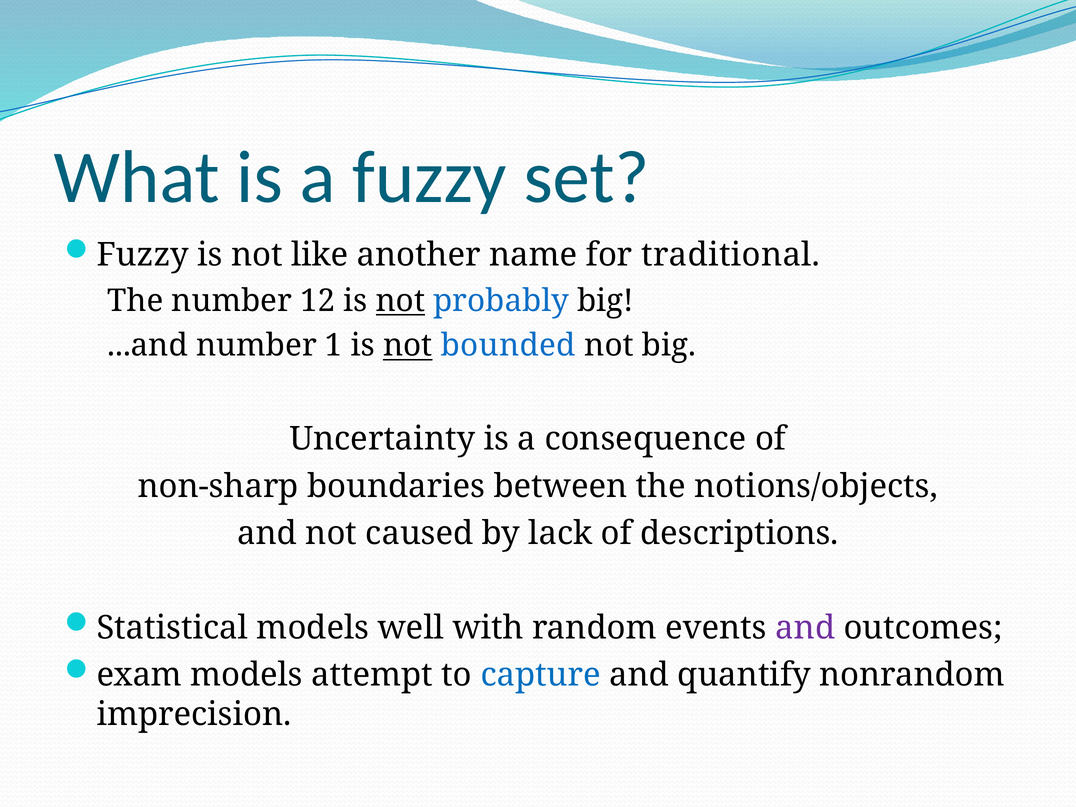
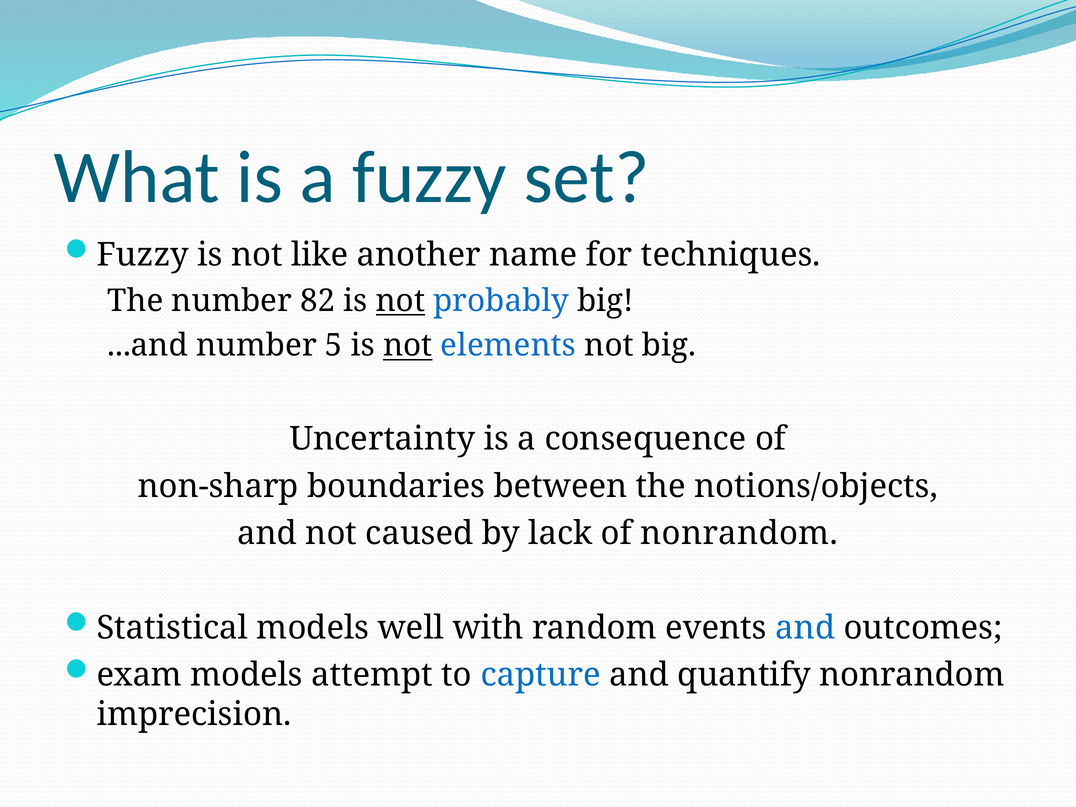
traditional: traditional -> techniques
12: 12 -> 82
1: 1 -> 5
bounded: bounded -> elements
of descriptions: descriptions -> nonrandom
and at (805, 628) colour: purple -> blue
